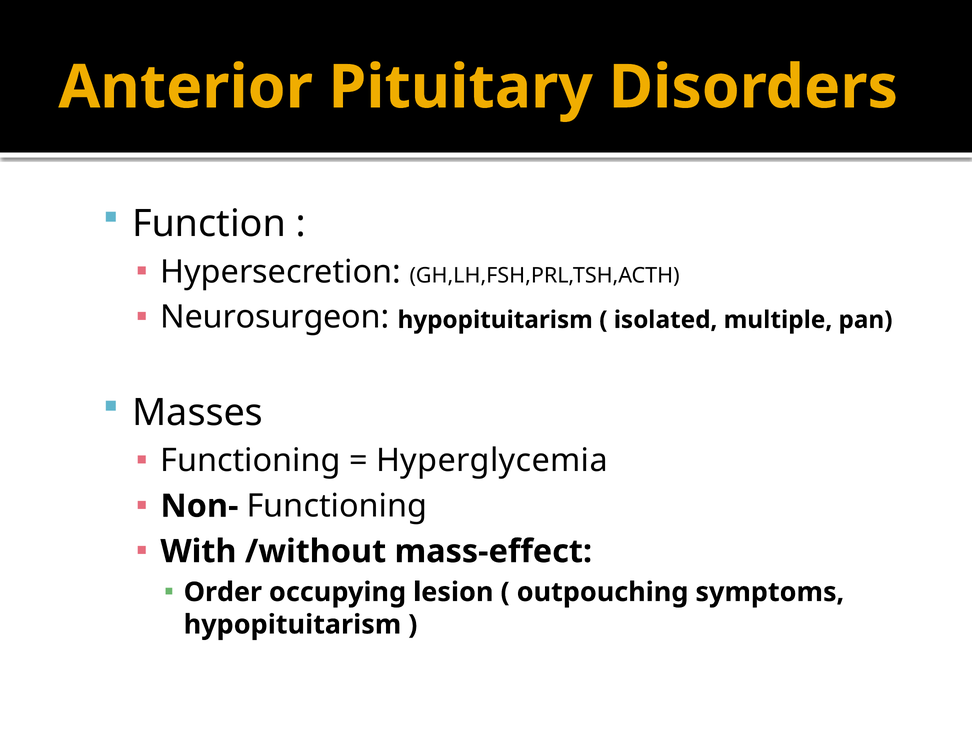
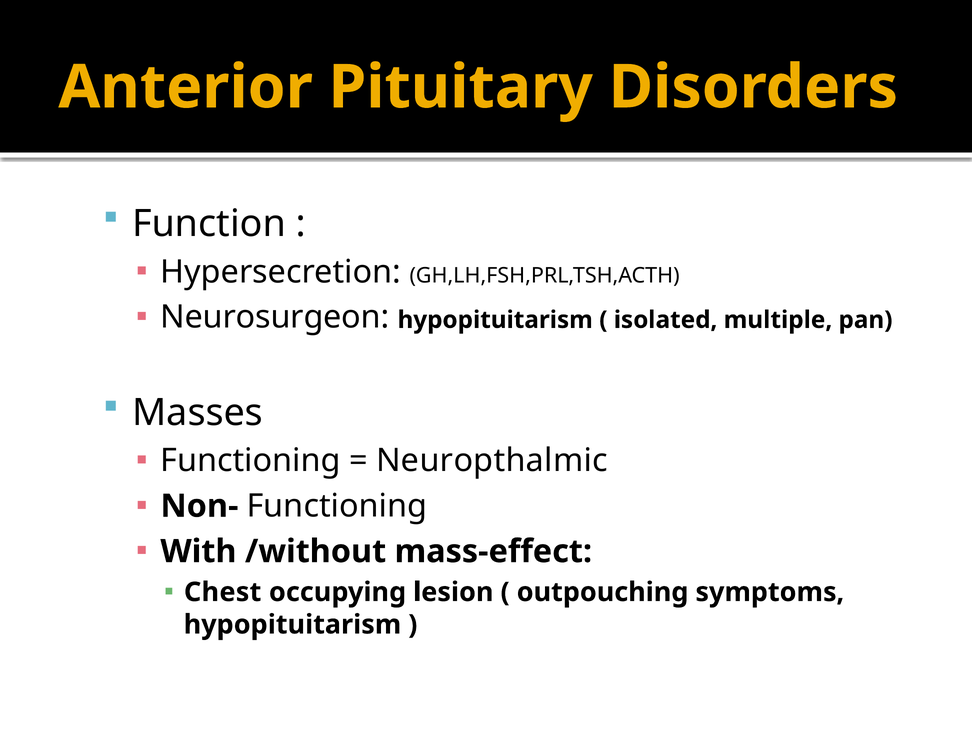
Hyperglycemia: Hyperglycemia -> Neuropthalmic
Order: Order -> Chest
